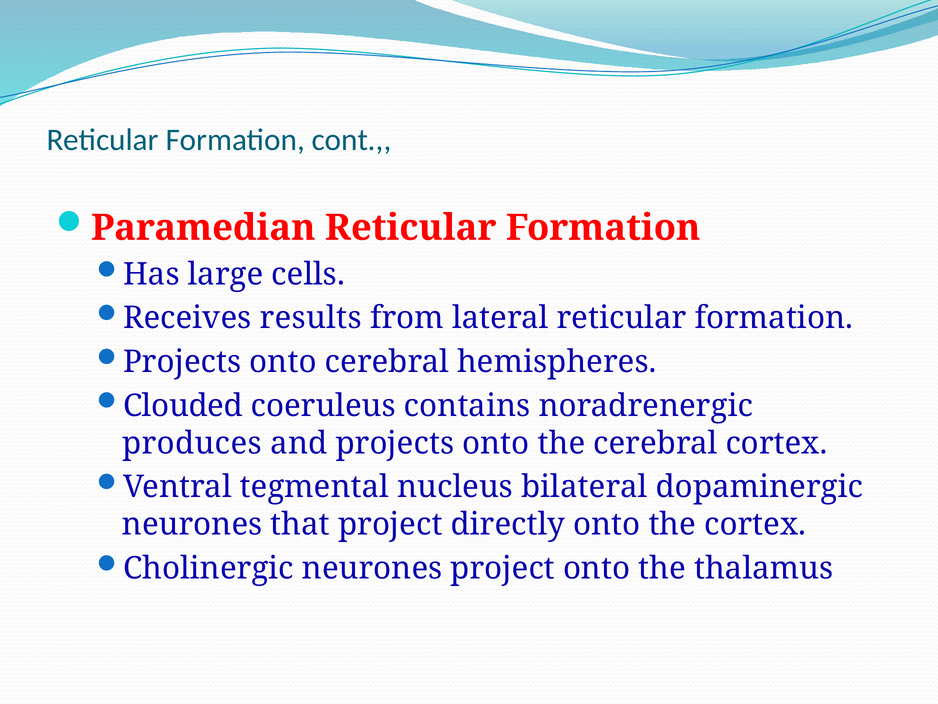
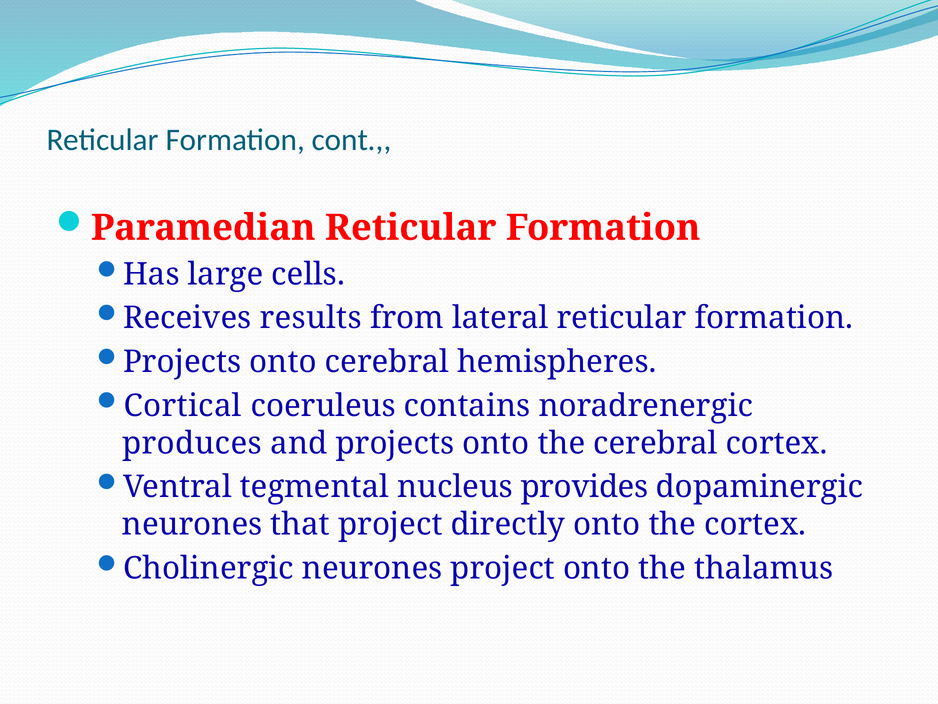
Clouded: Clouded -> Cortical
bilateral: bilateral -> provides
